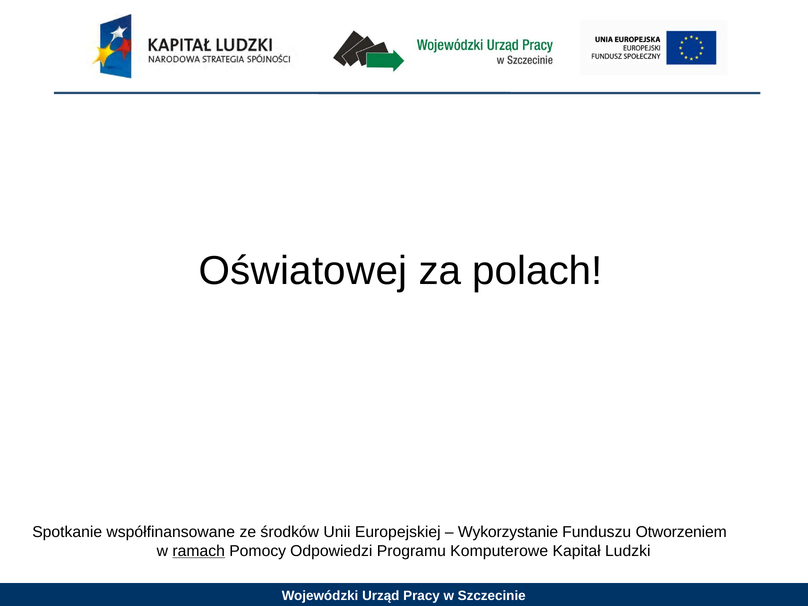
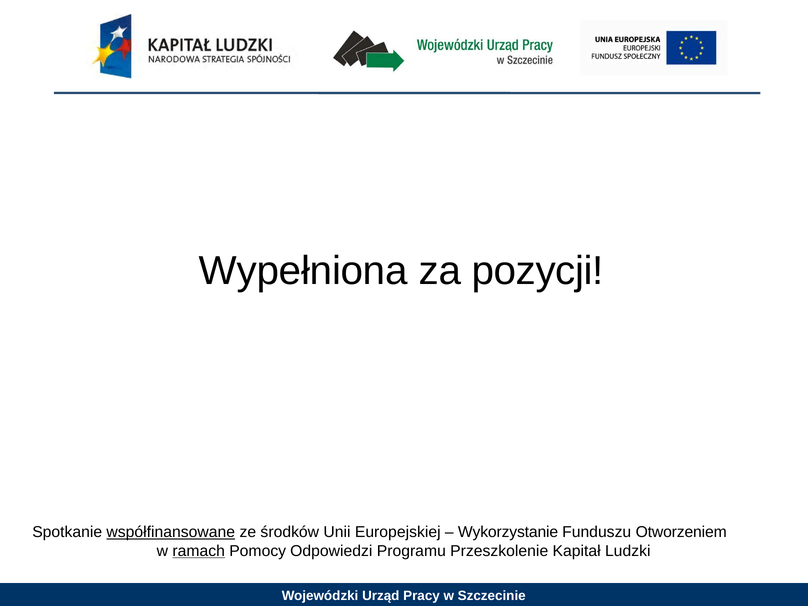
Oświatowej: Oświatowej -> Wypełniona
polach: polach -> pozycji
współfinansowane underline: none -> present
Komputerowe: Komputerowe -> Przeszkolenie
